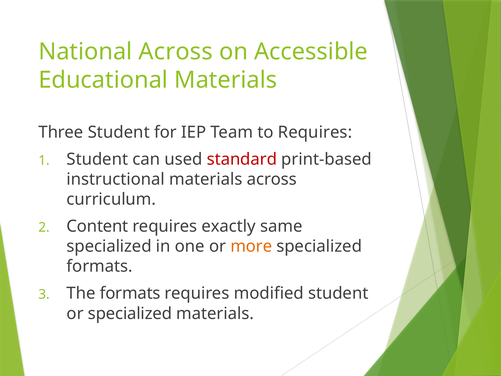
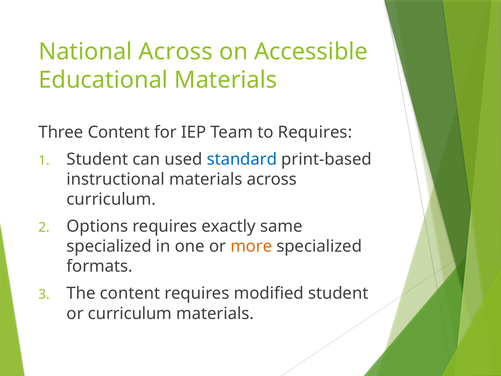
Three Student: Student -> Content
standard colour: red -> blue
Content: Content -> Options
The formats: formats -> content
or specialized: specialized -> curriculum
